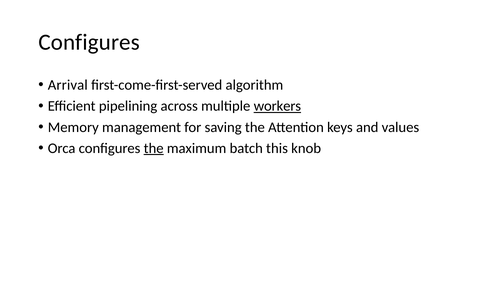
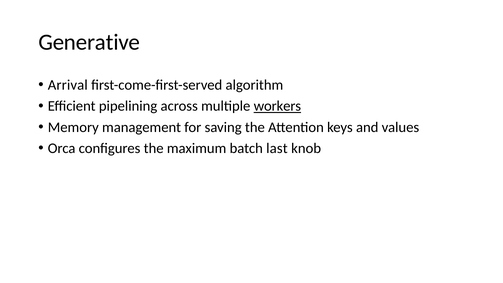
Configures at (89, 42): Configures -> Generative
the at (154, 148) underline: present -> none
this: this -> last
